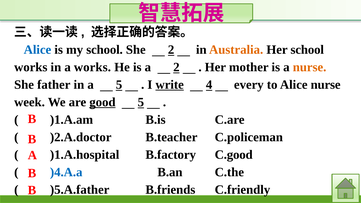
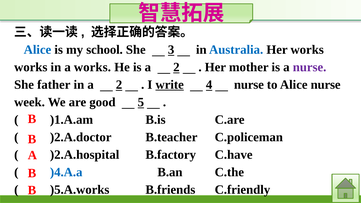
She 2: 2 -> 3
Australia colour: orange -> blue
Her school: school -> works
nurse at (310, 67) colour: orange -> purple
in a 5: 5 -> 2
4 every: every -> nurse
good underline: present -> none
)1.A.hospital: )1.A.hospital -> )2.A.hospital
C.good: C.good -> C.have
)5.A.father: )5.A.father -> )5.A.works
